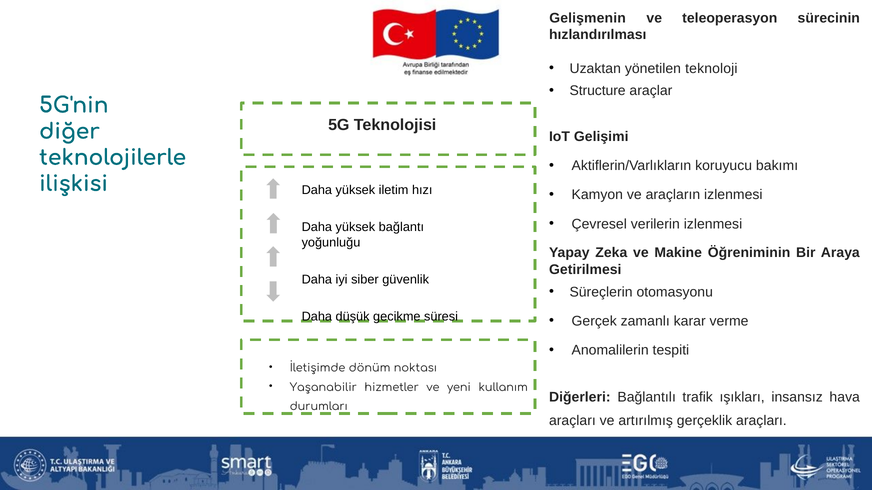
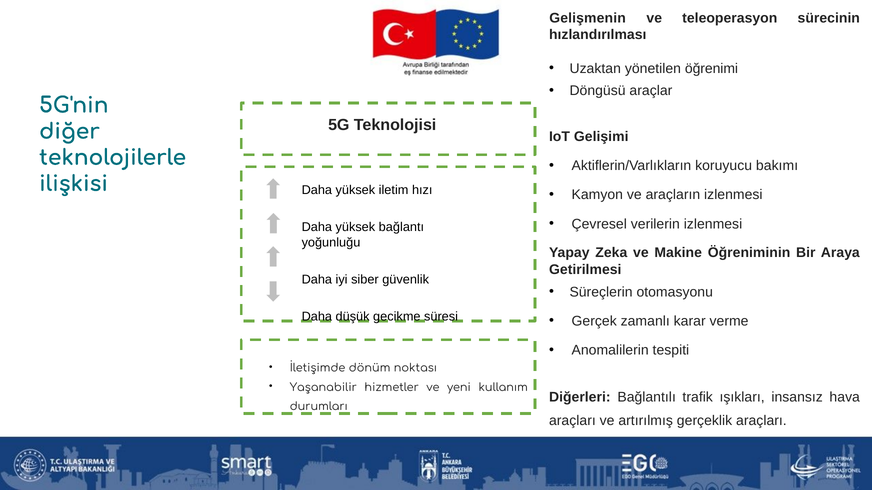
teknoloji: teknoloji -> öğrenimi
Structure: Structure -> Döngüsü
